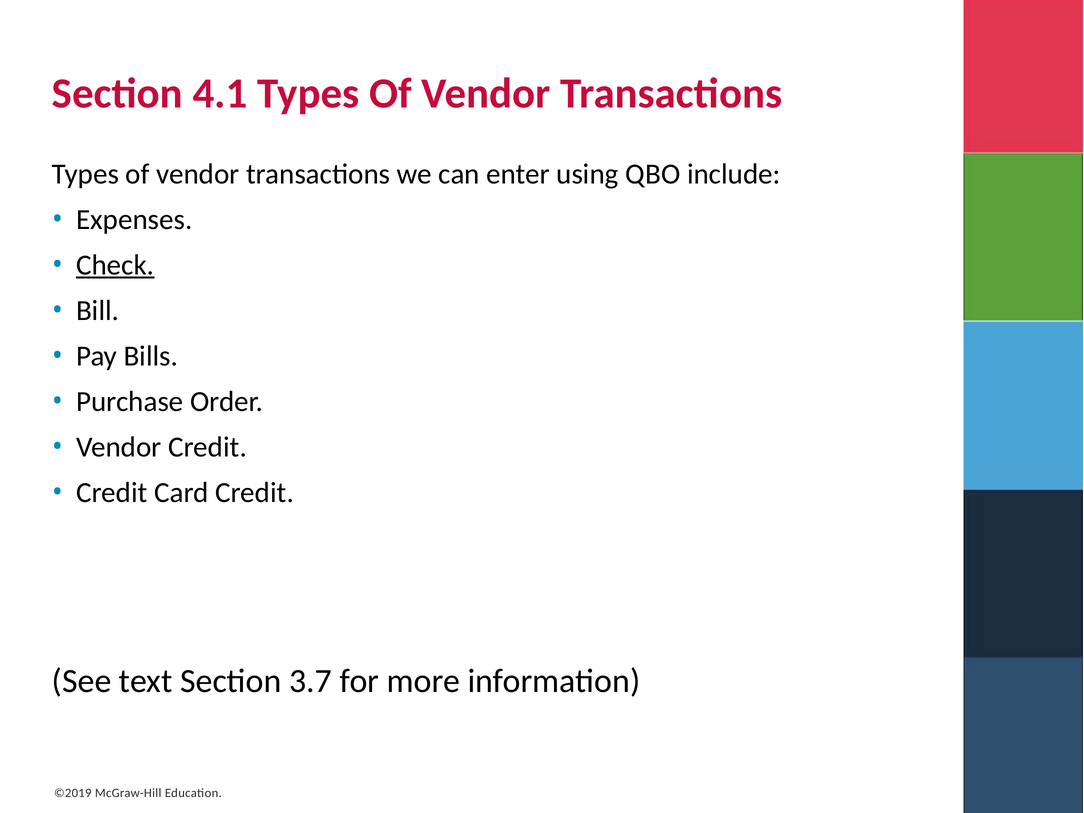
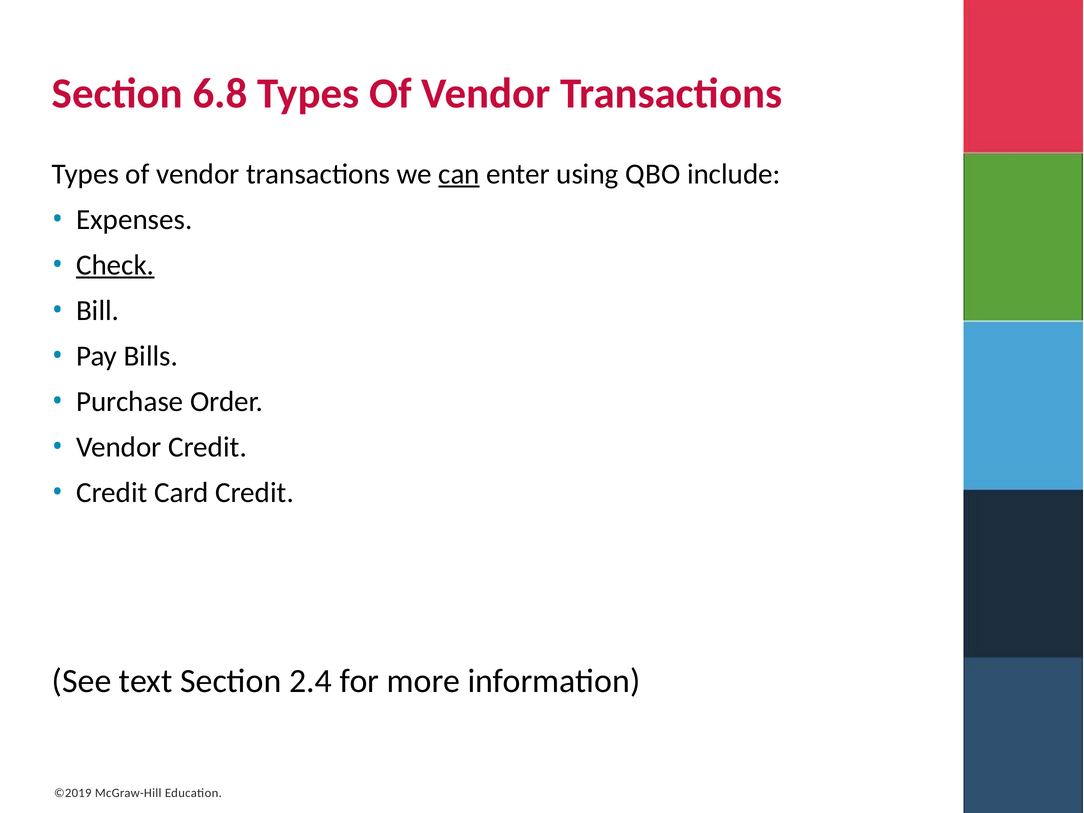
4.1: 4.1 -> 6.8
can underline: none -> present
3.7: 3.7 -> 2.4
